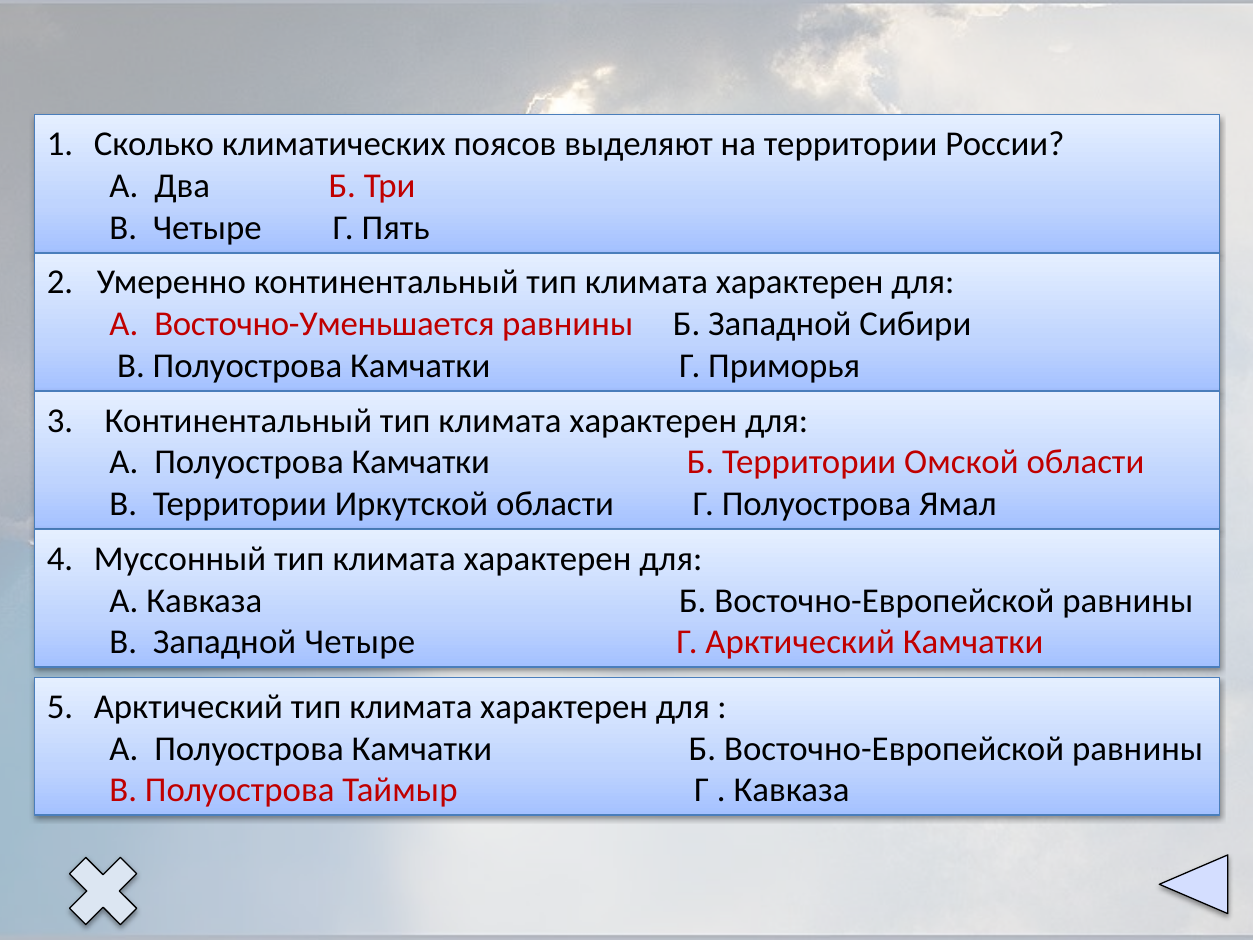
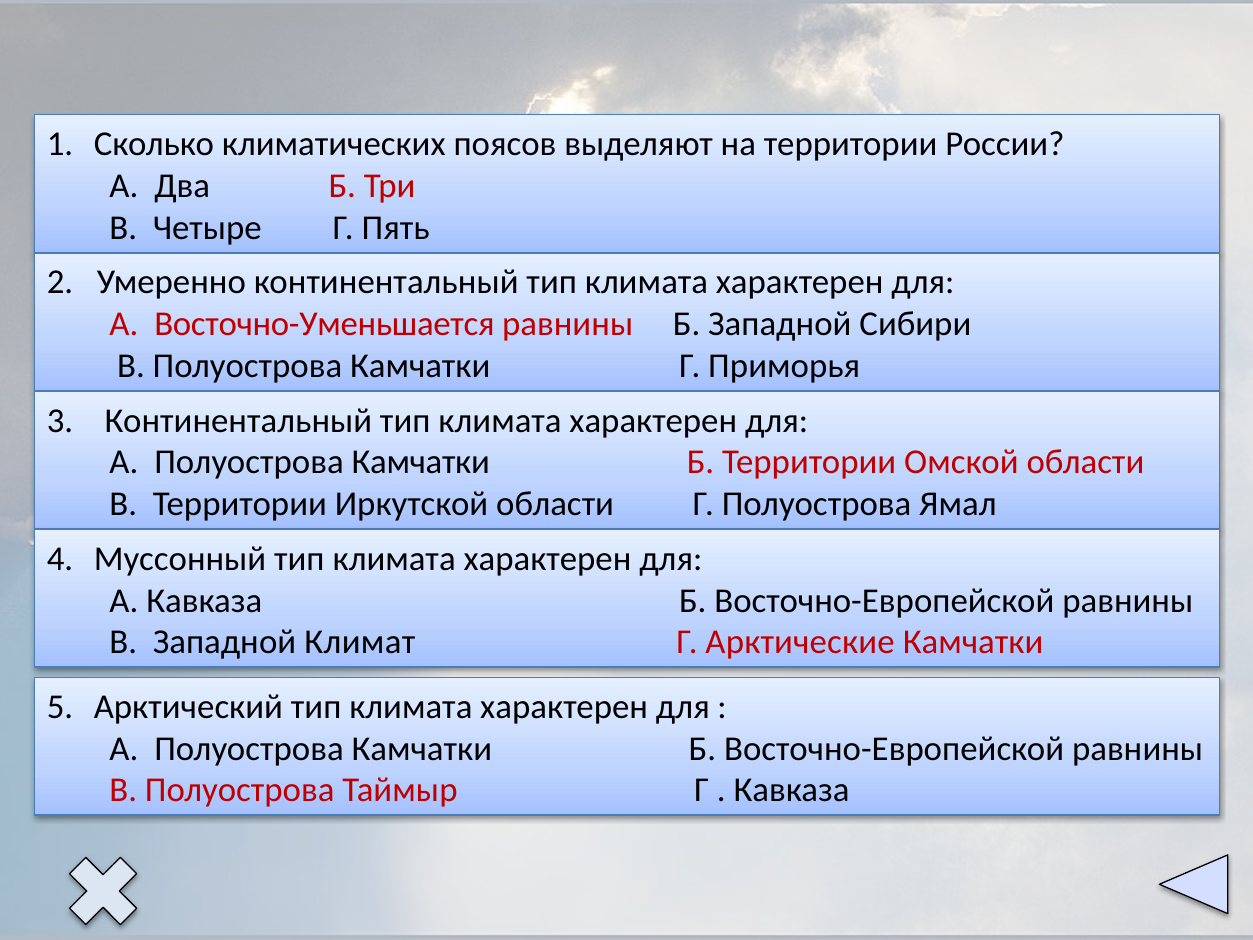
Западной Четыре: Четыре -> Климат
Г Арктический: Арктический -> Арктические
